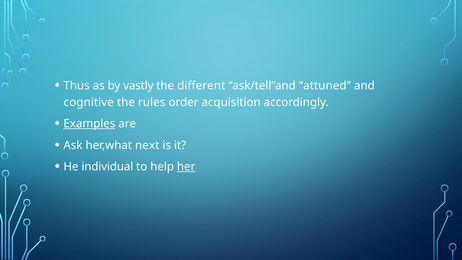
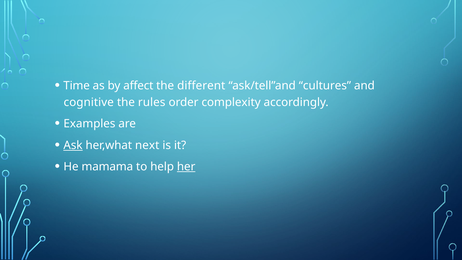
Thus: Thus -> Time
vastly: vastly -> affect
attuned: attuned -> cultures
acquisition: acquisition -> complexity
Examples underline: present -> none
Ask underline: none -> present
individual: individual -> mamama
